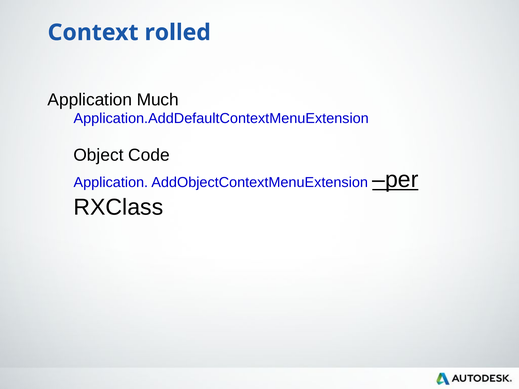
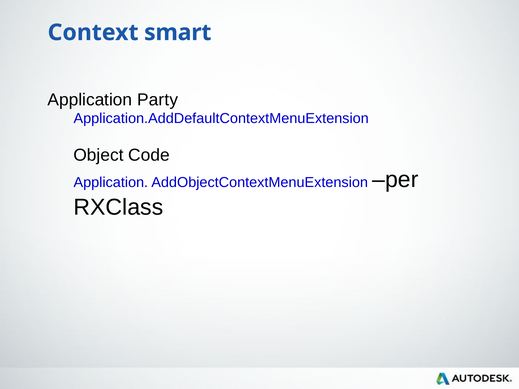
rolled: rolled -> smart
Much: Much -> Party
per underline: present -> none
